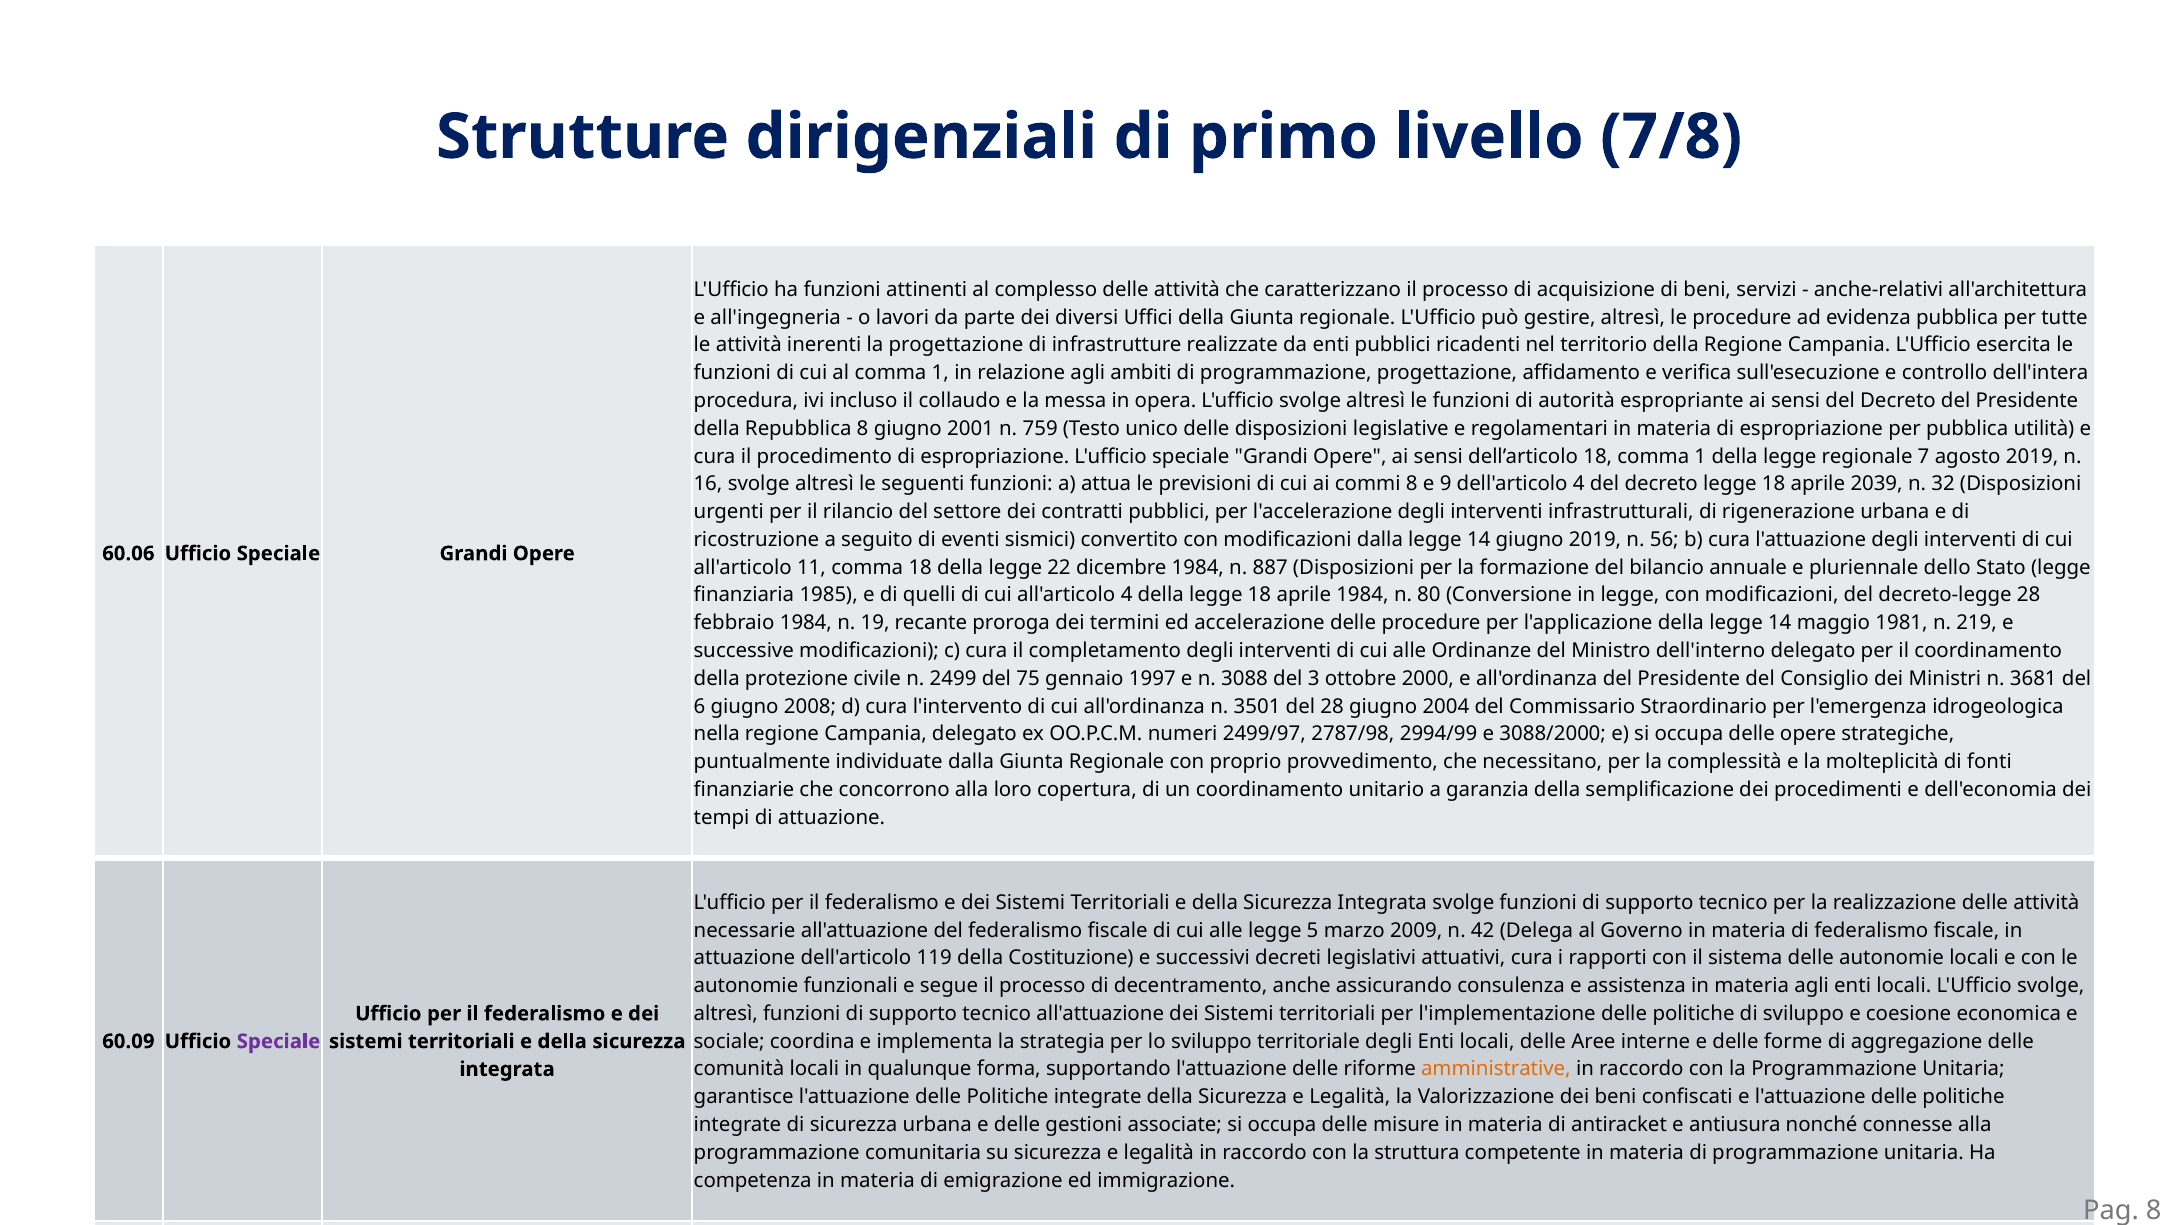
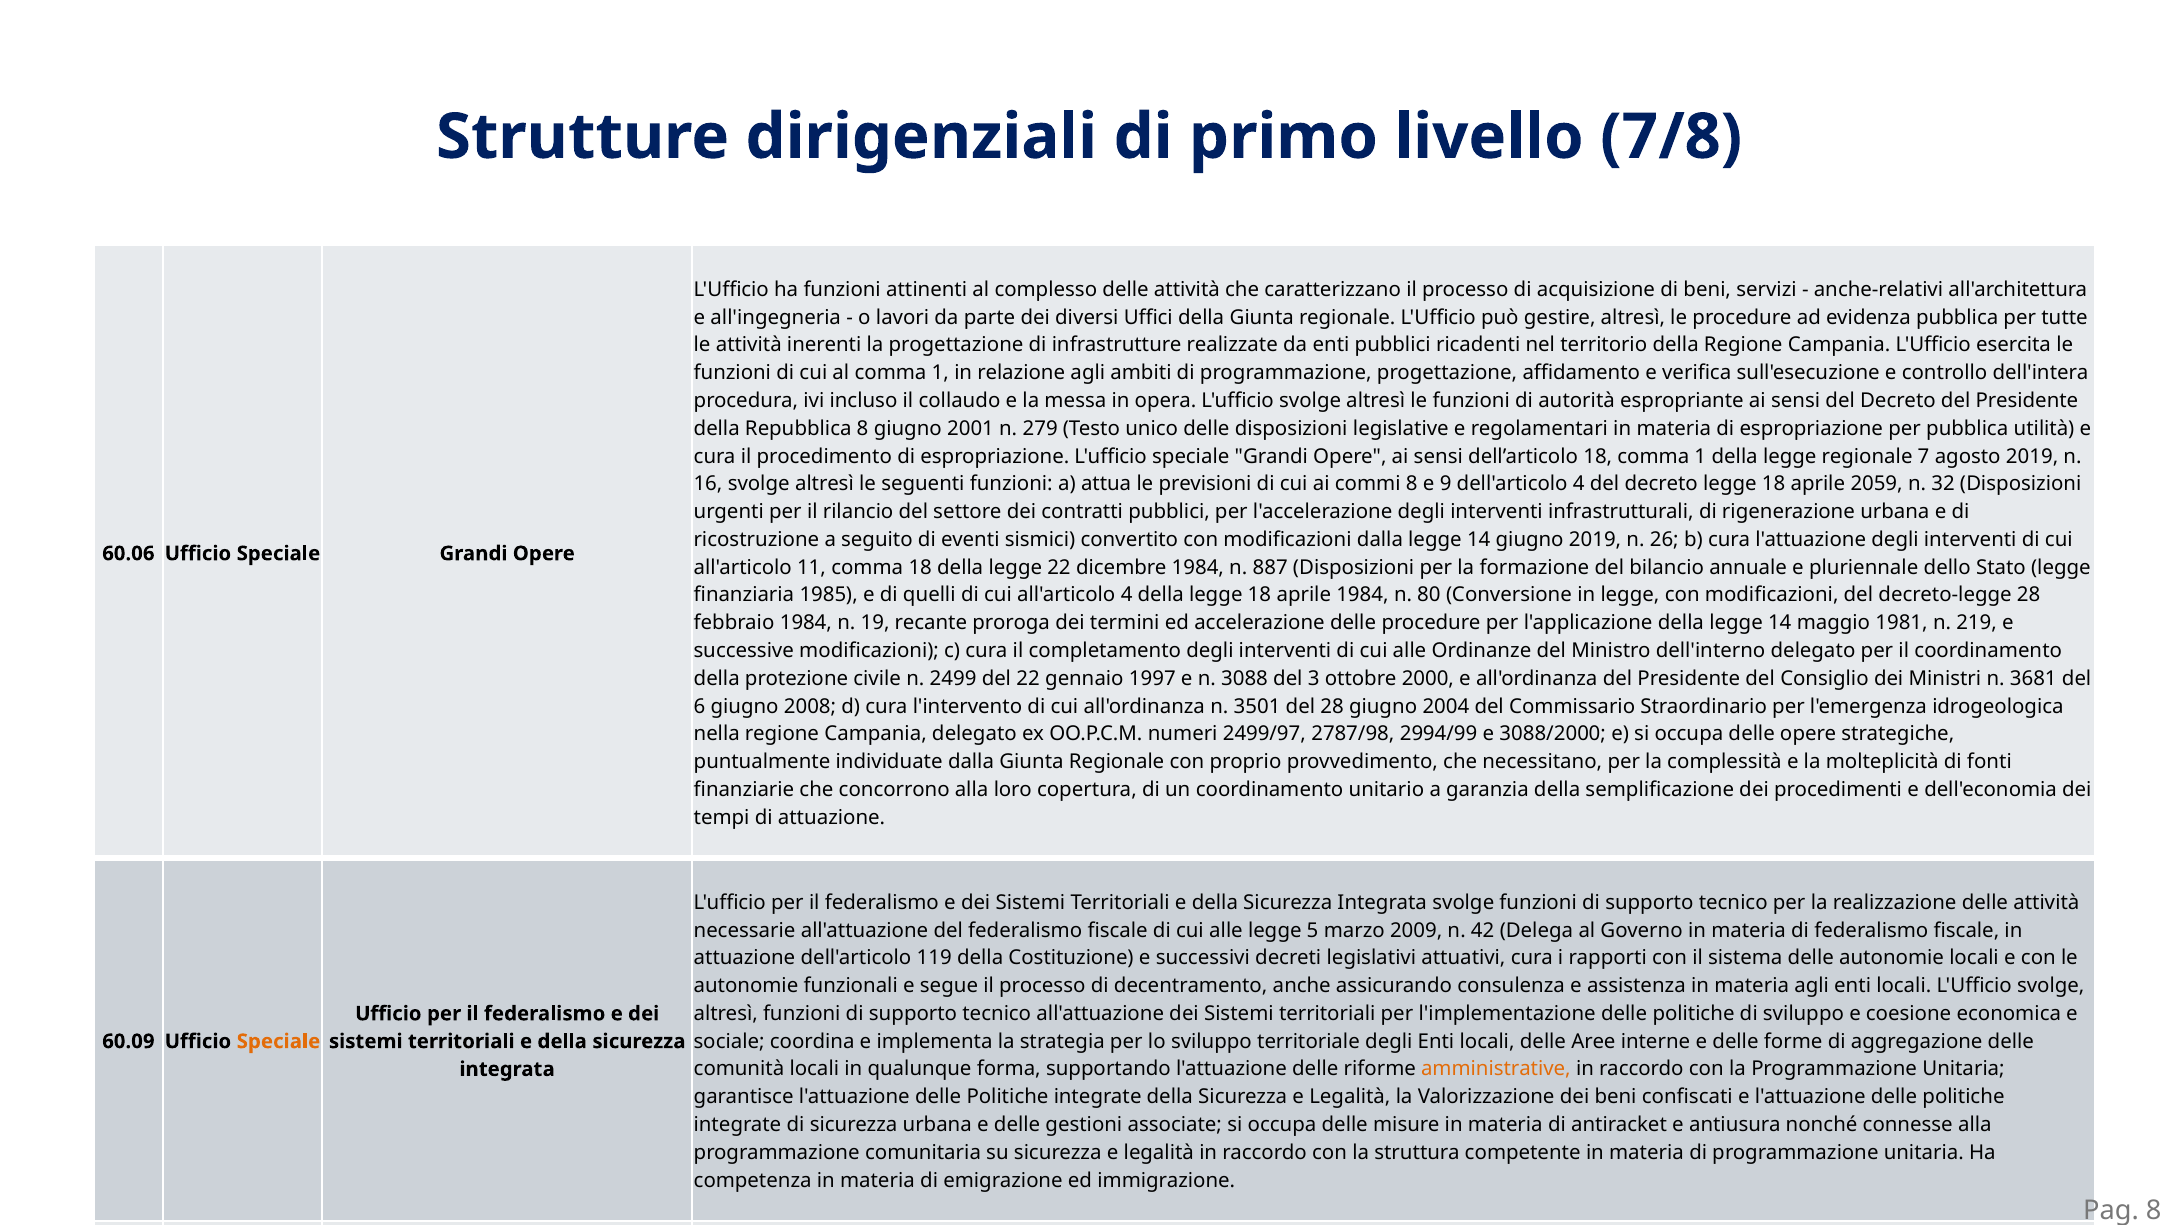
759: 759 -> 279
2039: 2039 -> 2059
56: 56 -> 26
del 75: 75 -> 22
Speciale at (278, 1042) colour: purple -> orange
